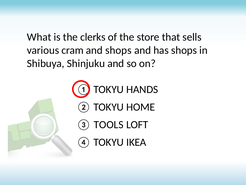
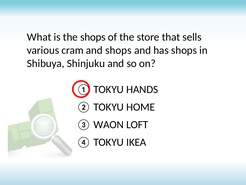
the clerks: clerks -> shops
TOOLS: TOOLS -> WAON
